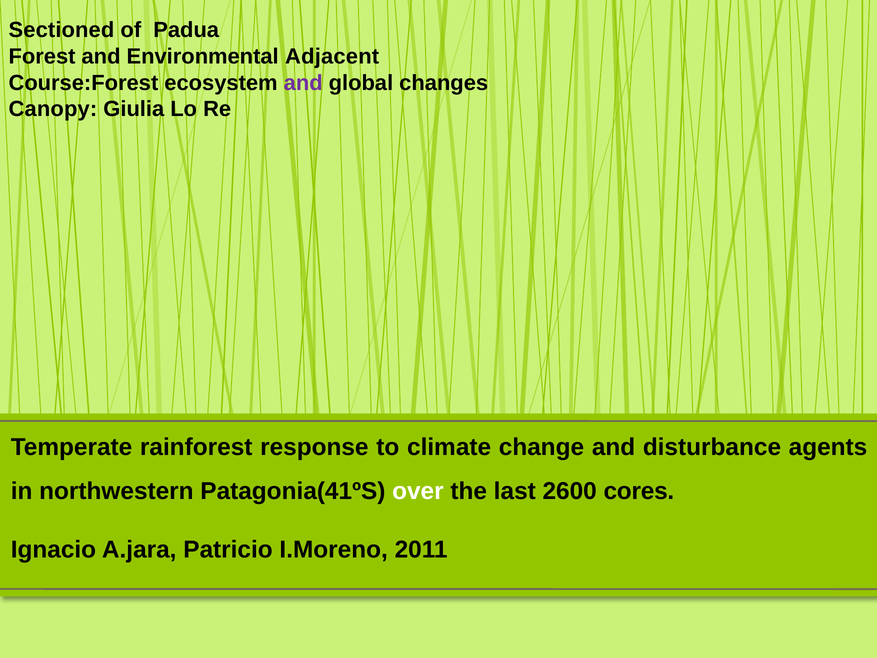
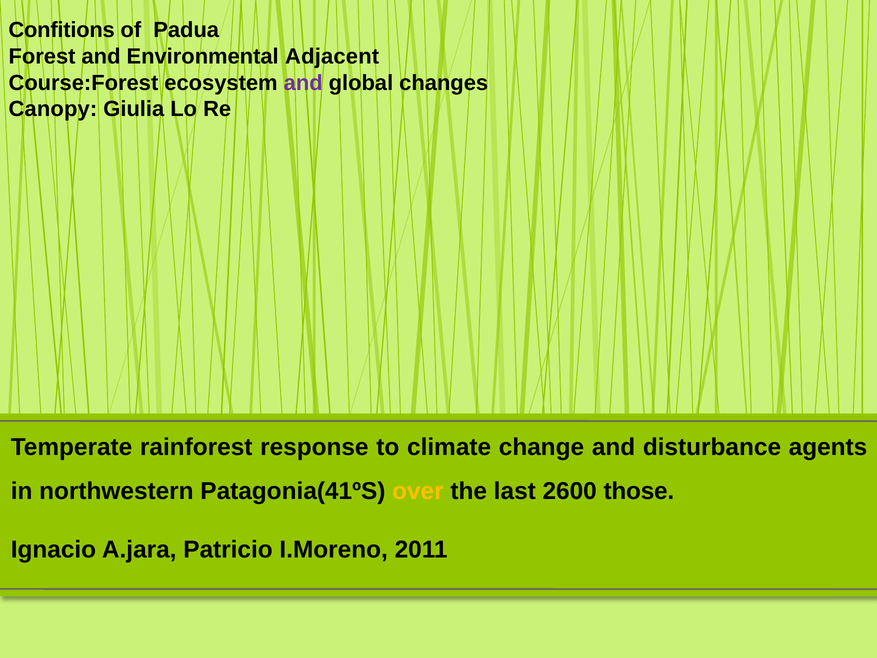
Sectioned: Sectioned -> Confitions
over colour: white -> yellow
cores: cores -> those
